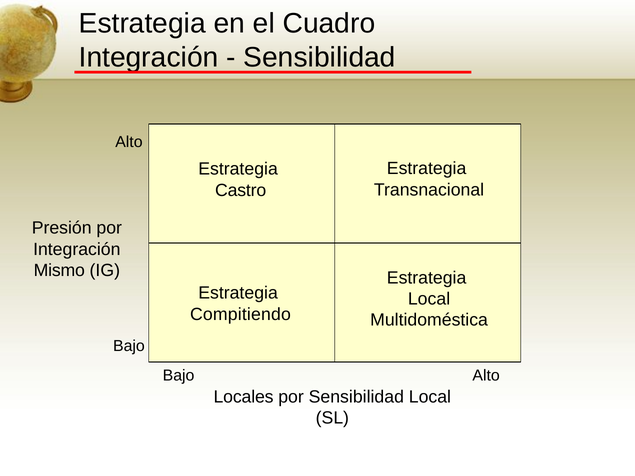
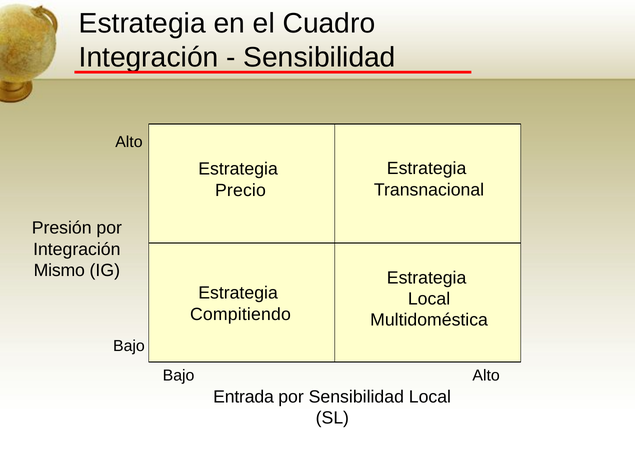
Castro: Castro -> Precio
Locales: Locales -> Entrada
